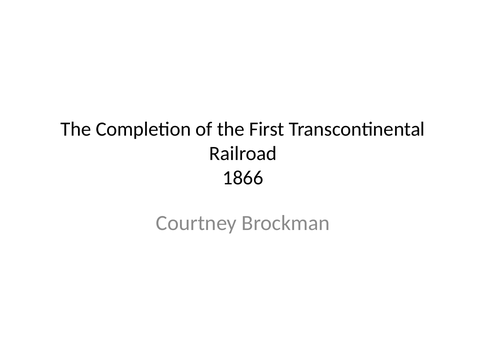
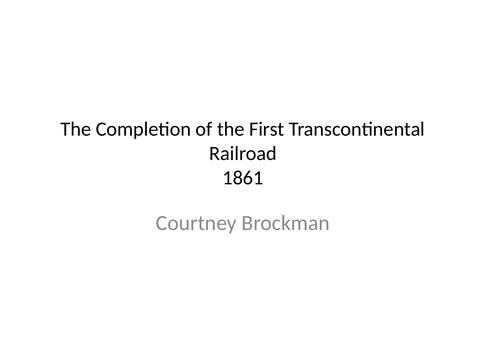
1866: 1866 -> 1861
